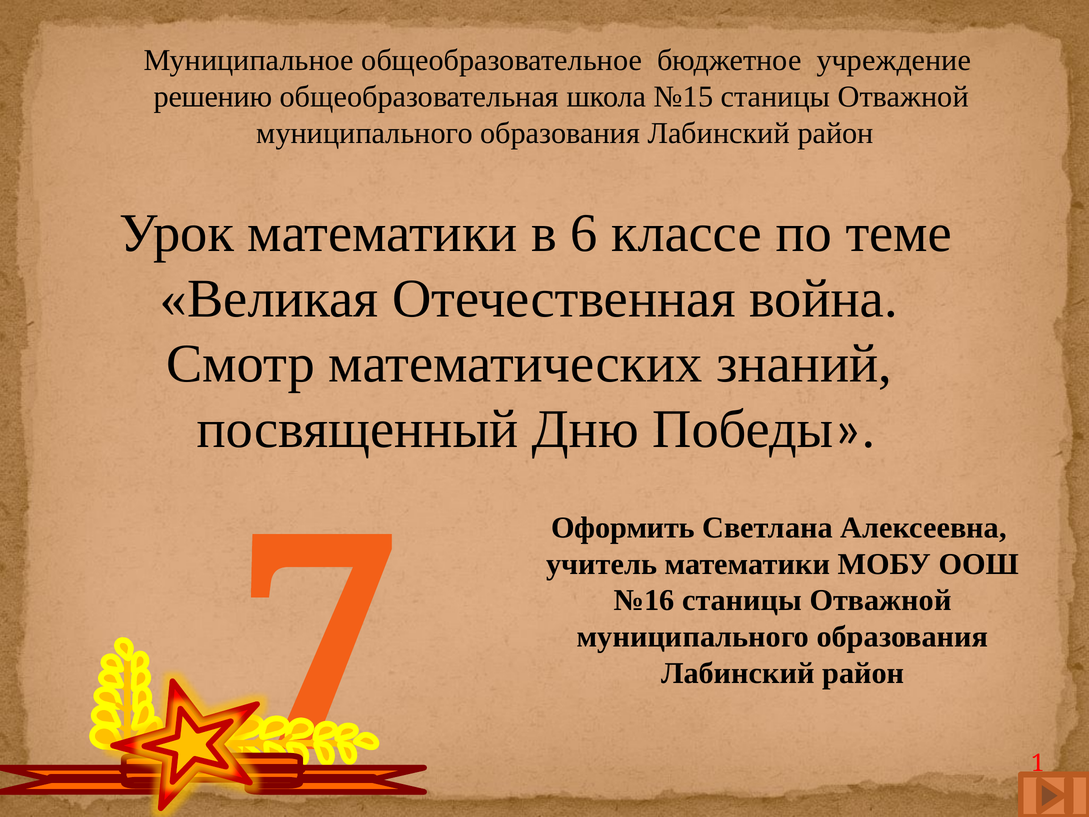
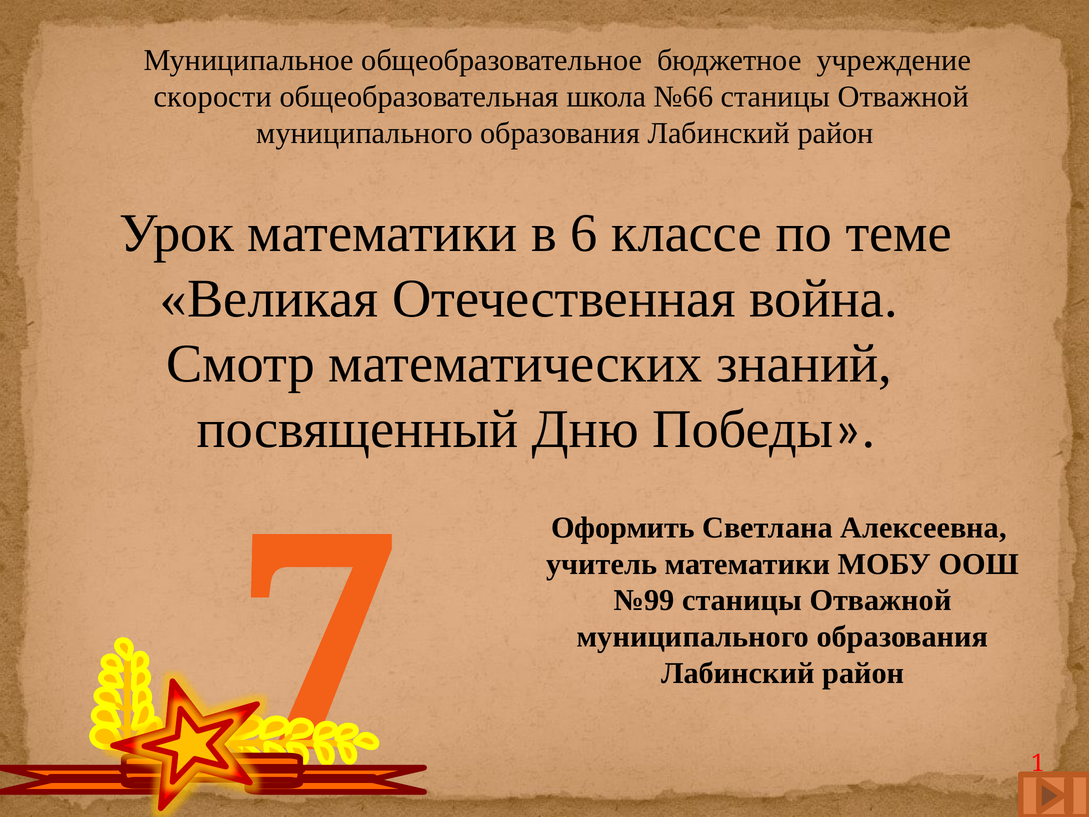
решению: решению -> скорости
№15: №15 -> №66
№16: №16 -> №99
